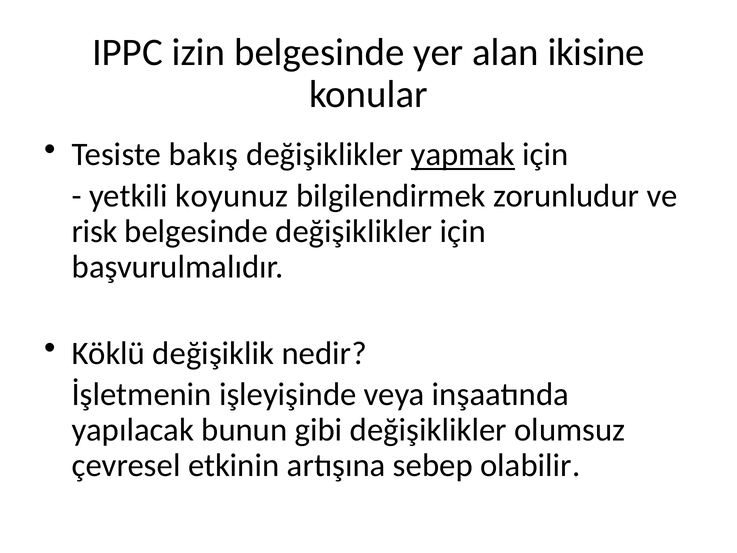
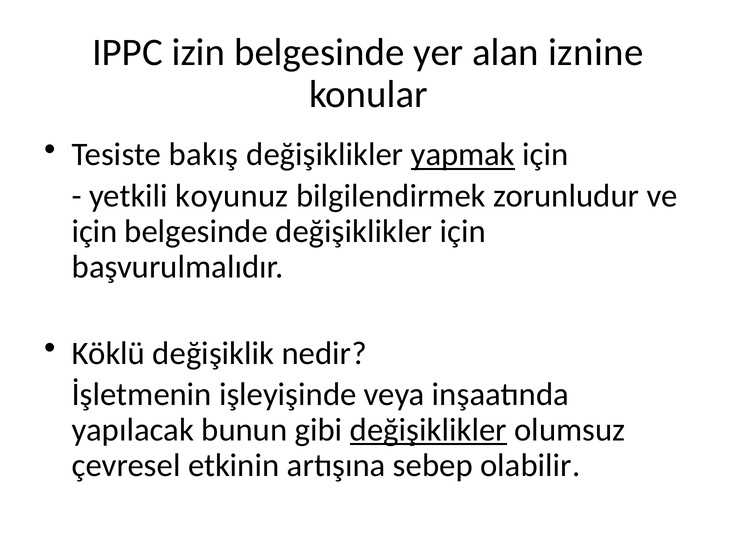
ikisine: ikisine -> iznine
risk at (95, 231): risk -> için
değişiklikler at (428, 430) underline: none -> present
